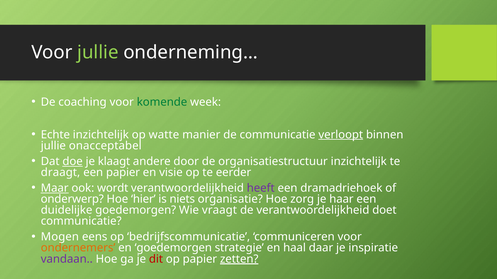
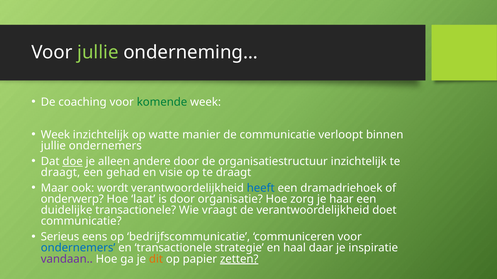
Echte at (55, 135): Echte -> Week
verloopt underline: present -> none
jullie onacceptabel: onacceptabel -> ondernemers
klaagt: klaagt -> alleen
een papier: papier -> gehad
op te eerder: eerder -> draagt
Maar underline: present -> none
heeft colour: purple -> blue
hier: hier -> laat
is niets: niets -> door
duidelijke goedemorgen: goedemorgen -> transactionele
Mogen: Mogen -> Serieus
ondernemers at (78, 248) colour: orange -> blue
en goedemorgen: goedemorgen -> transactionele
dit colour: red -> orange
